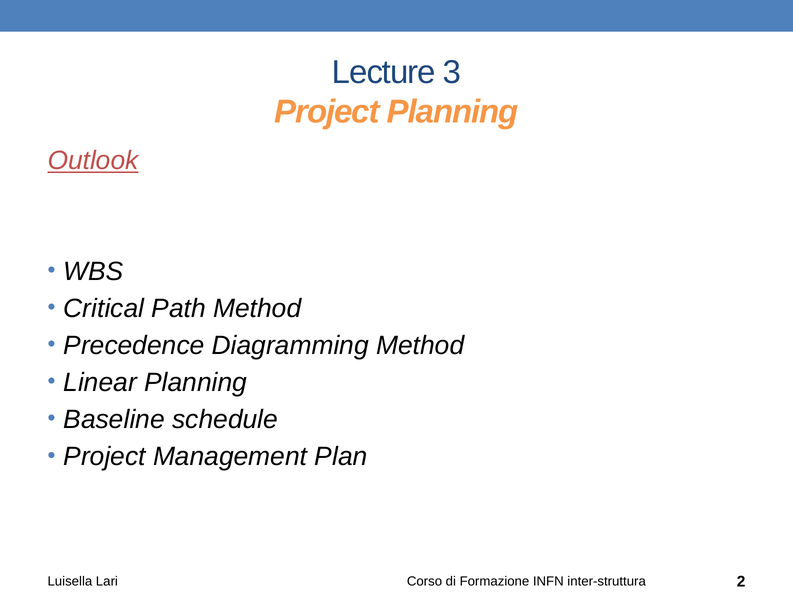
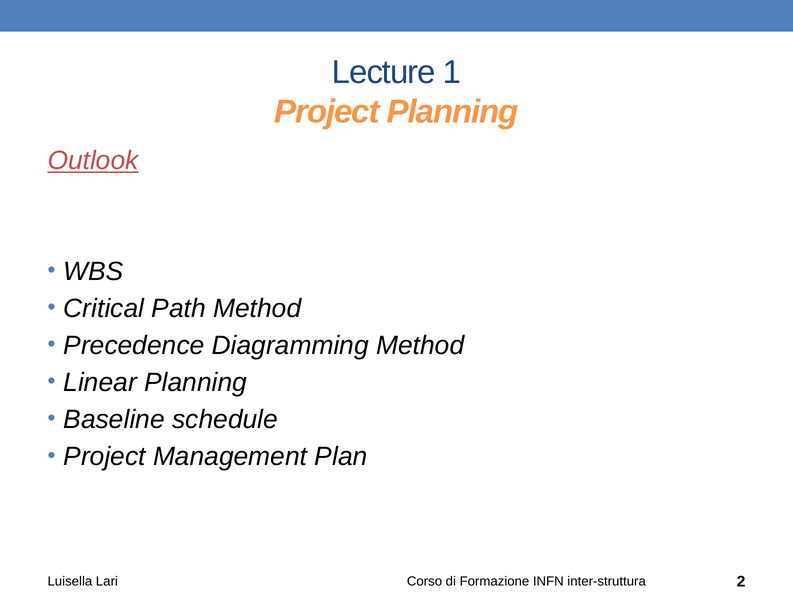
3: 3 -> 1
